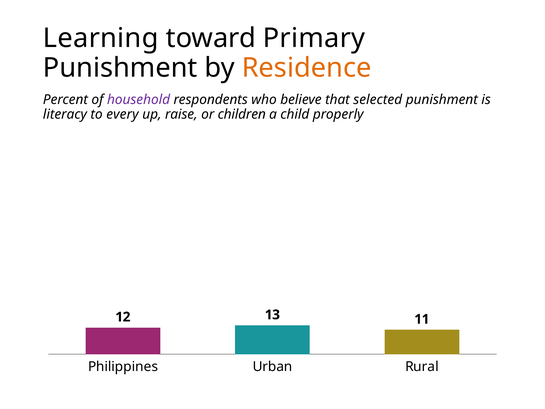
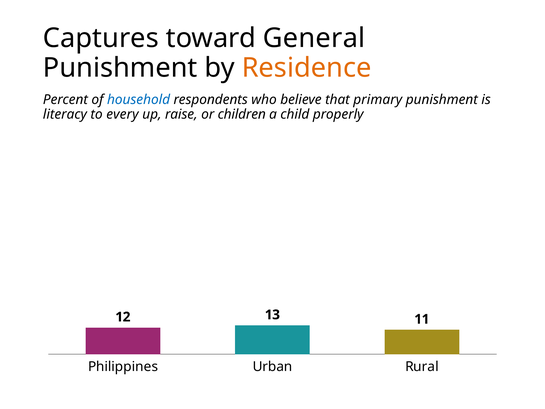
Learning: Learning -> Captures
Primary: Primary -> General
household colour: purple -> blue
selected: selected -> primary
